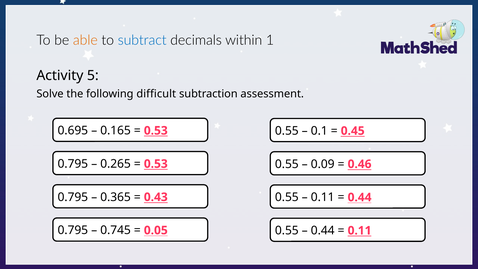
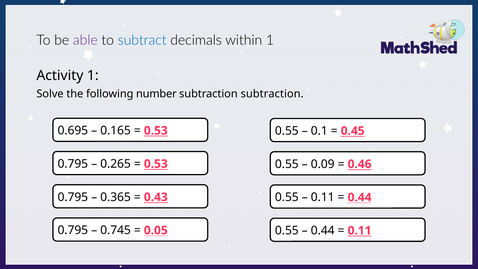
able colour: orange -> purple
Activity 5: 5 -> 1
difficult: difficult -> number
subtraction assessment: assessment -> subtraction
